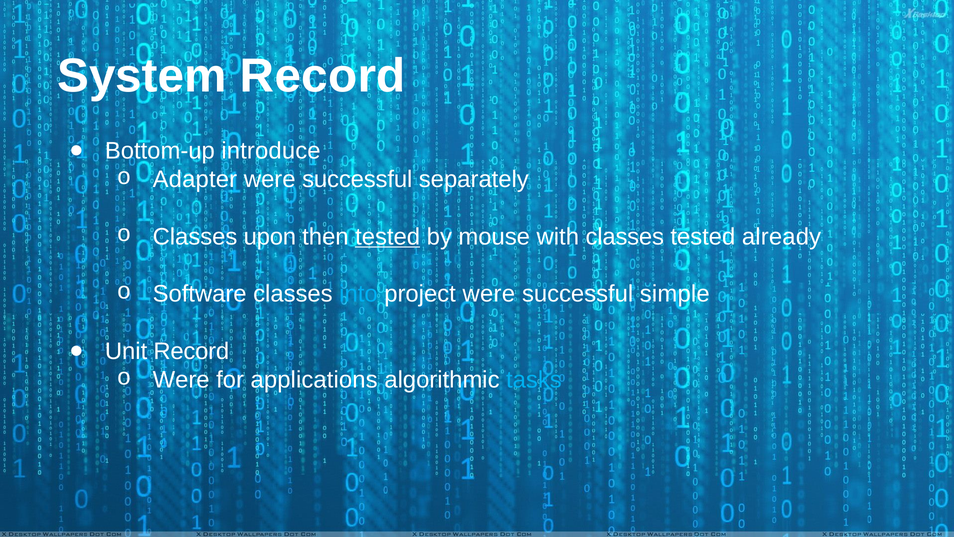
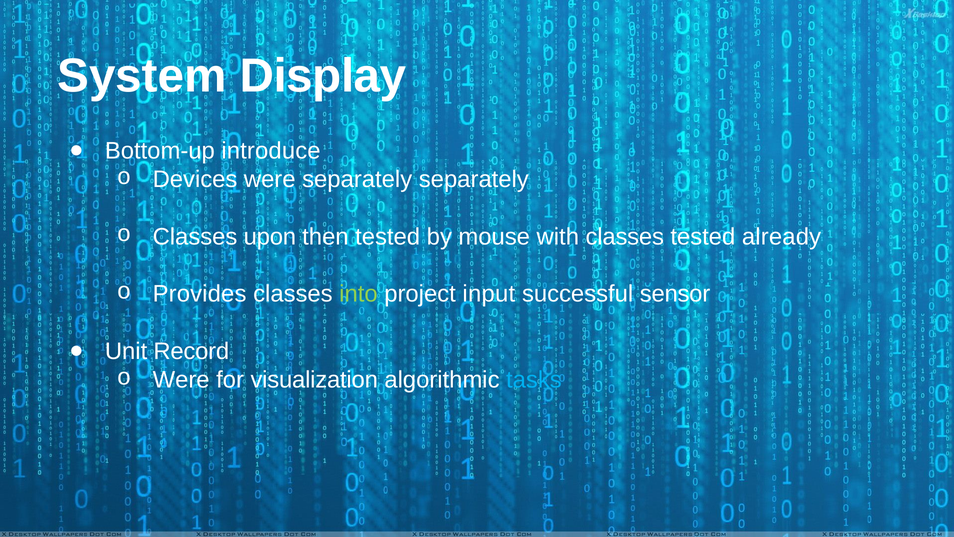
System Record: Record -> Display
Adapter: Adapter -> Devices
successful at (357, 179): successful -> separately
tested at (388, 237) underline: present -> none
Software: Software -> Provides
into colour: light blue -> light green
project were: were -> input
simple: simple -> sensor
applications: applications -> visualization
